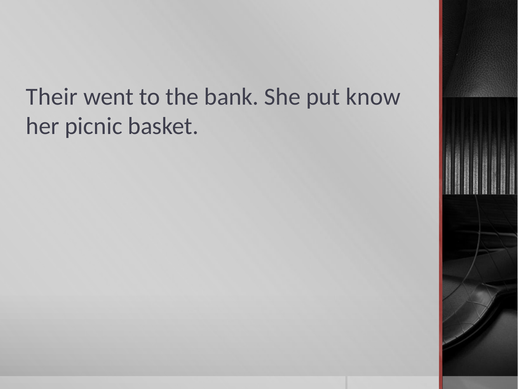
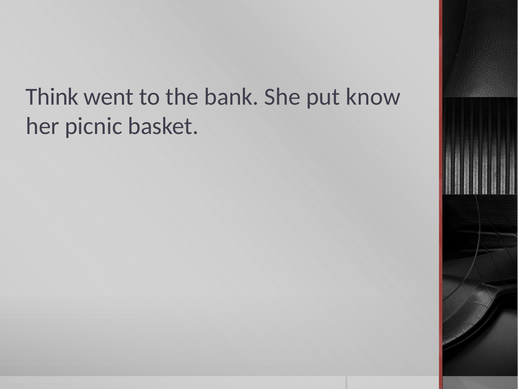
Their: Their -> Think
